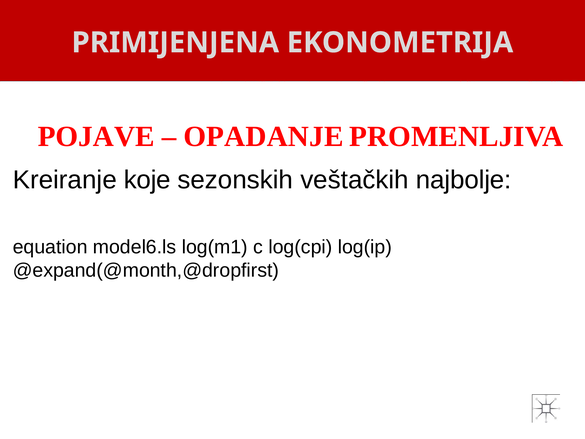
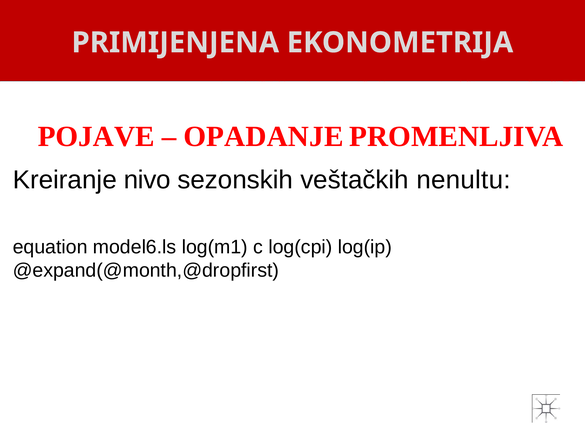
koje: koje -> nivo
najbolje: najbolje -> nenultu
